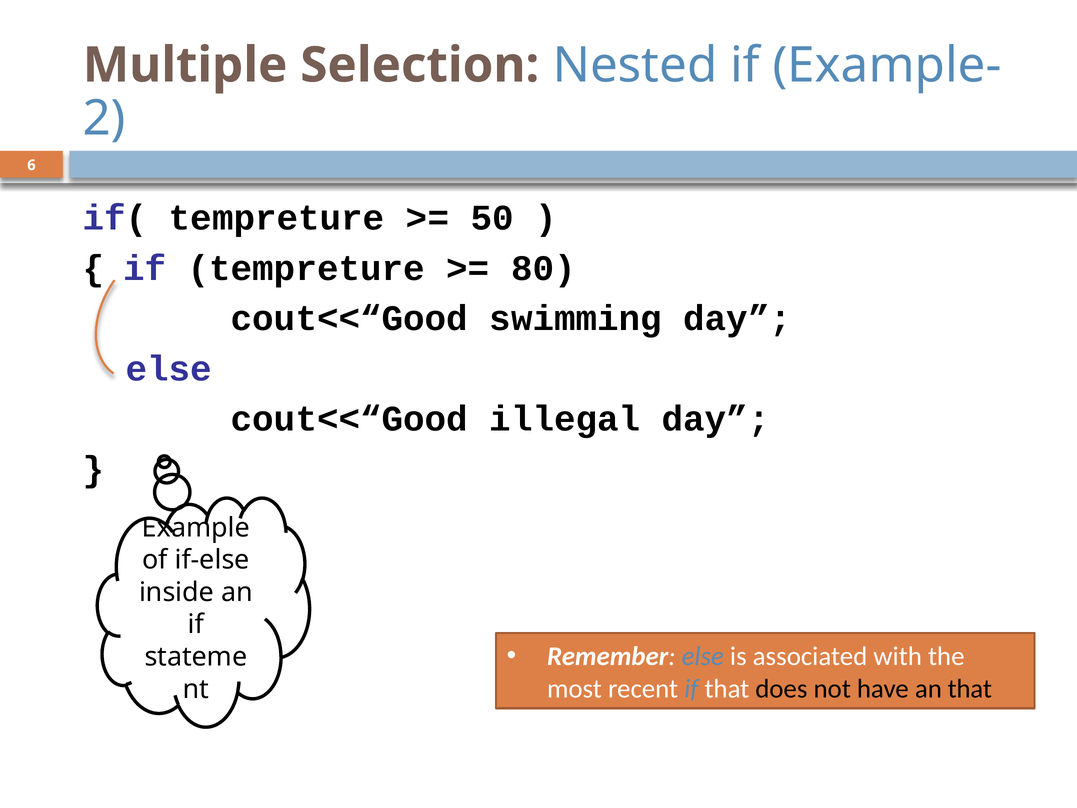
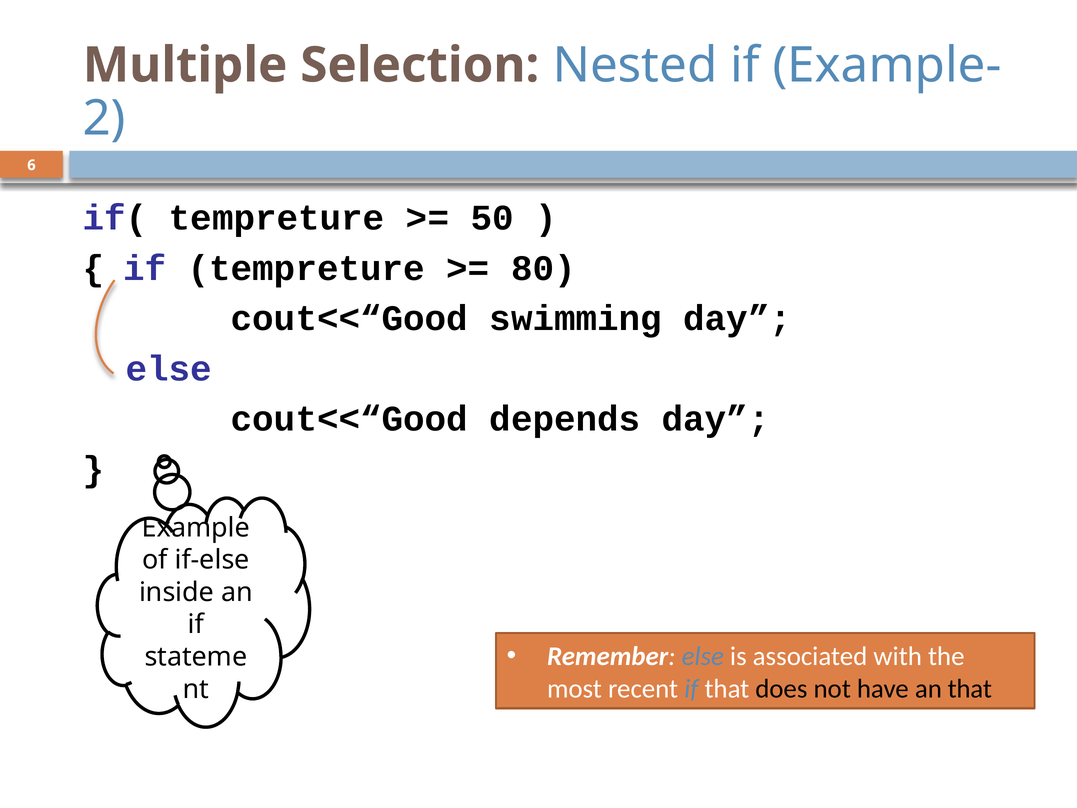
illegal: illegal -> depends
